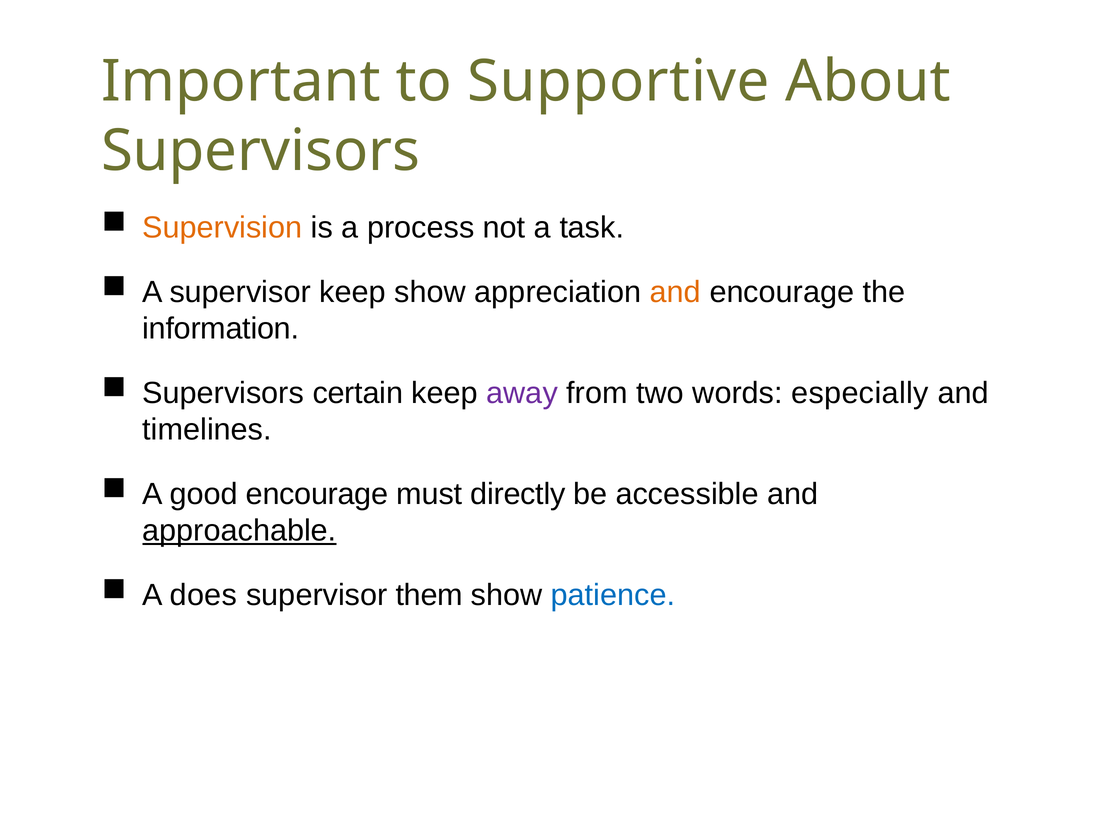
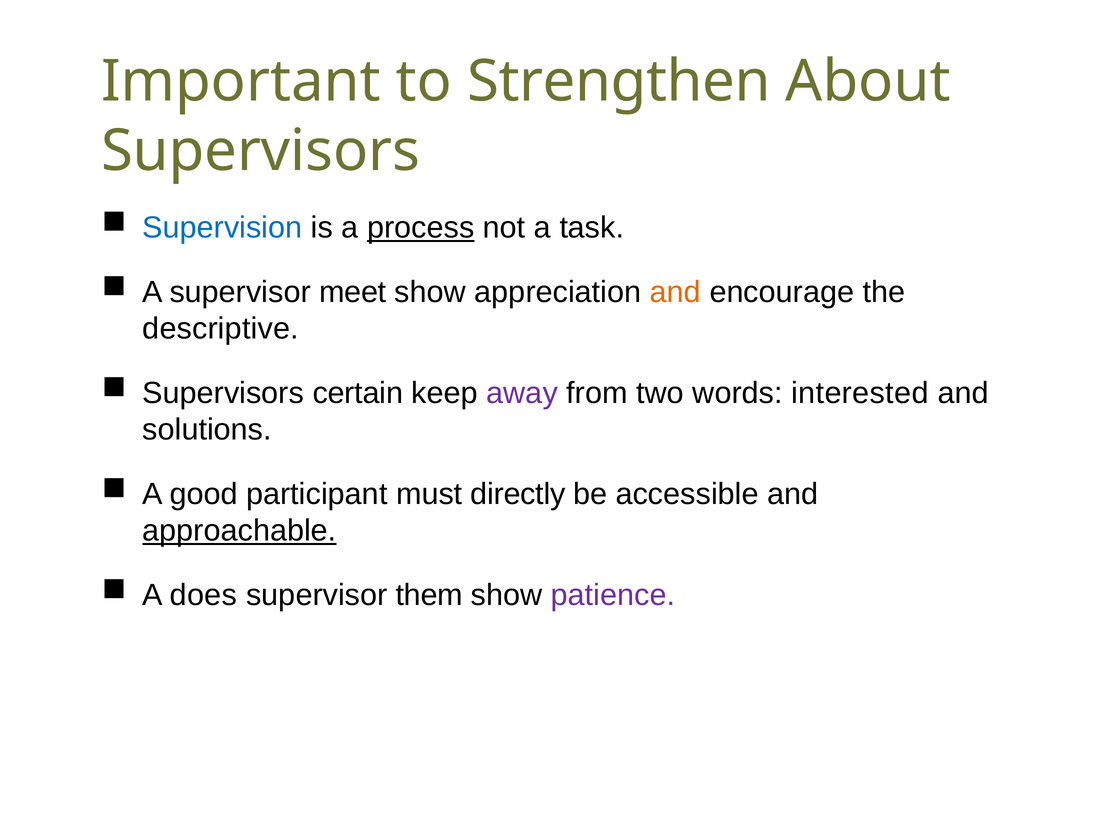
Supportive: Supportive -> Strengthen
Supervision colour: orange -> blue
process underline: none -> present
supervisor keep: keep -> meet
information: information -> descriptive
especially: especially -> interested
timelines: timelines -> solutions
good encourage: encourage -> participant
patience colour: blue -> purple
